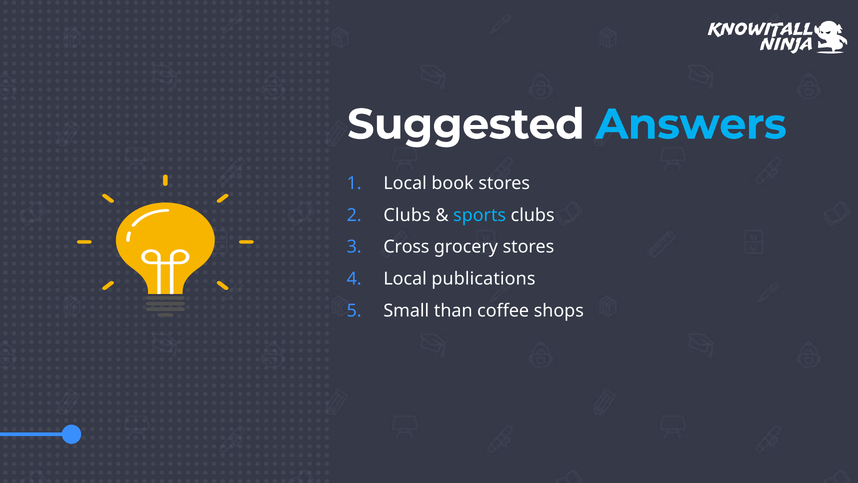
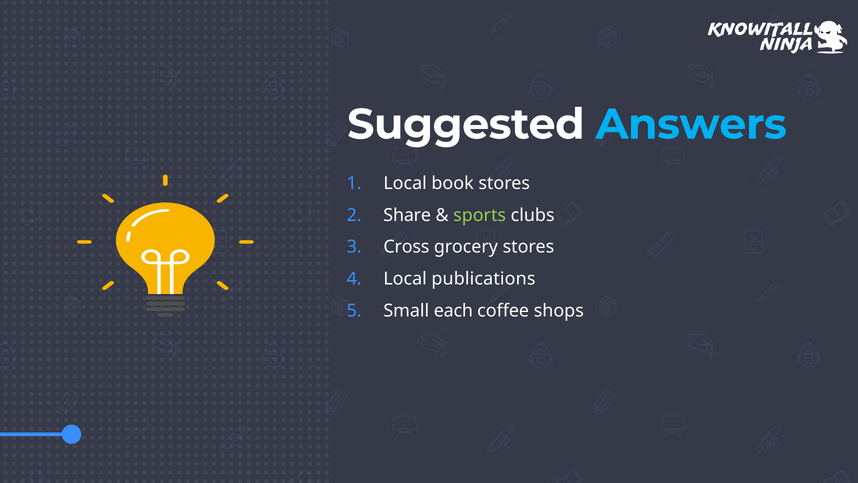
Clubs at (407, 215): Clubs -> Share
sports colour: light blue -> light green
than: than -> each
